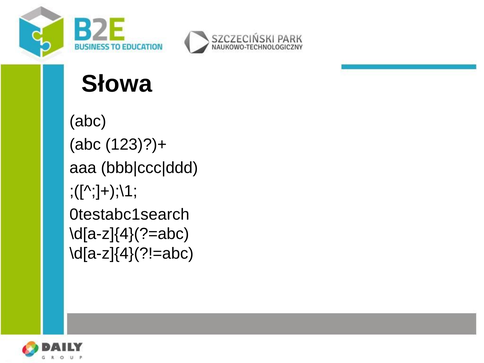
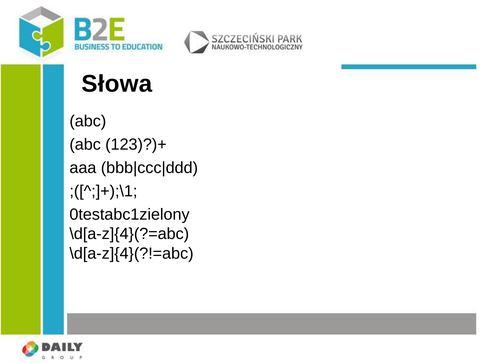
0testabc1search: 0testabc1search -> 0testabc1zielony
